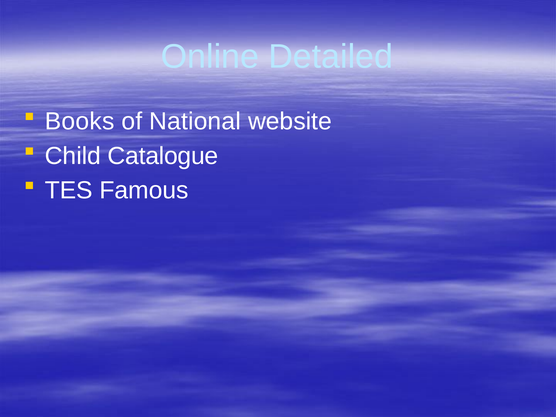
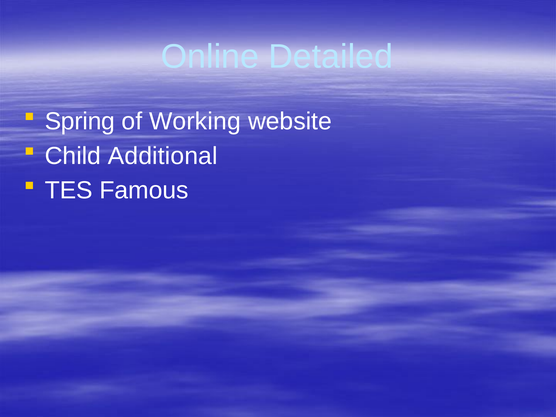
Books: Books -> Spring
National: National -> Working
Catalogue: Catalogue -> Additional
